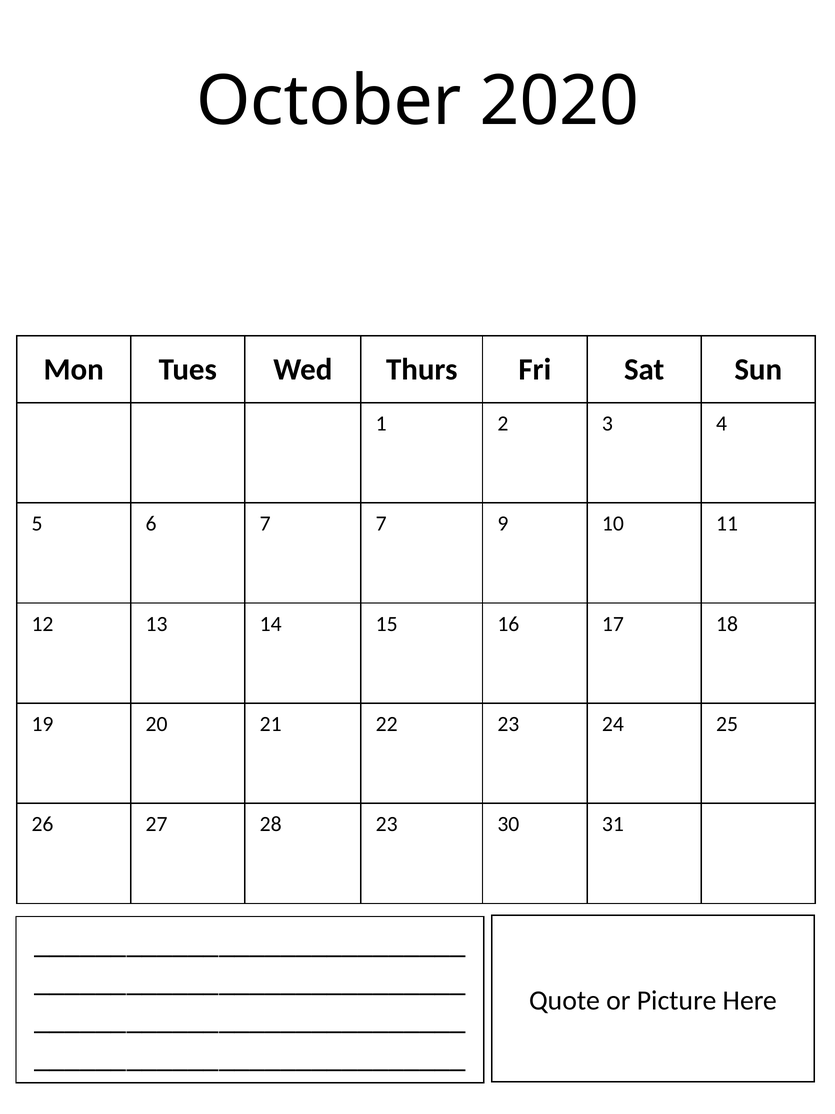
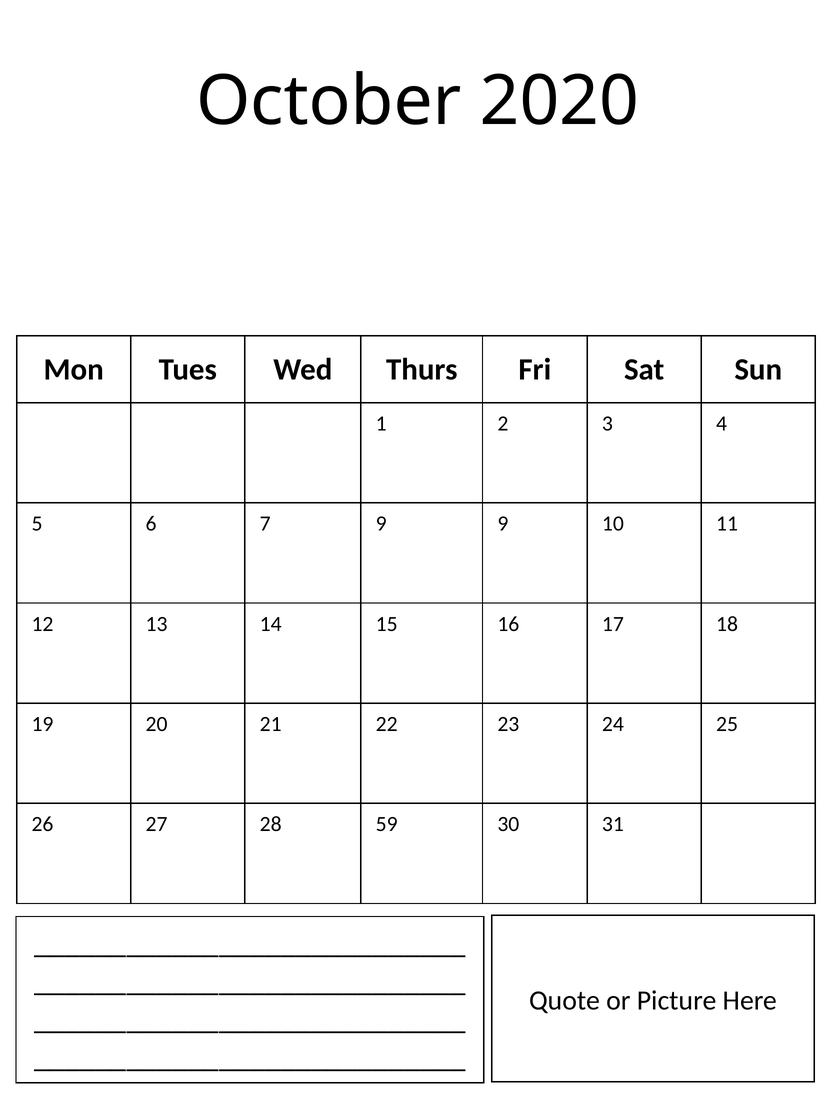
7 7: 7 -> 9
28 23: 23 -> 59
